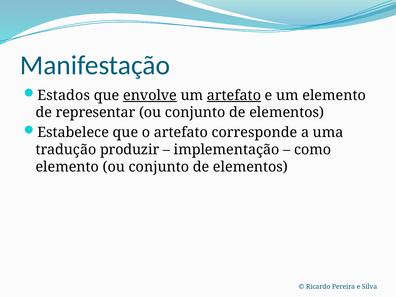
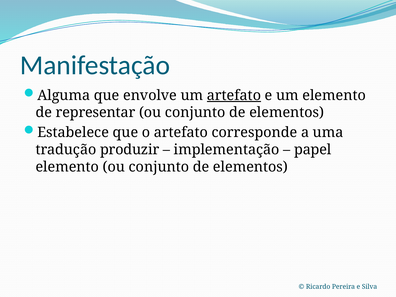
Estados: Estados -> Alguma
envolve underline: present -> none
como: como -> papel
